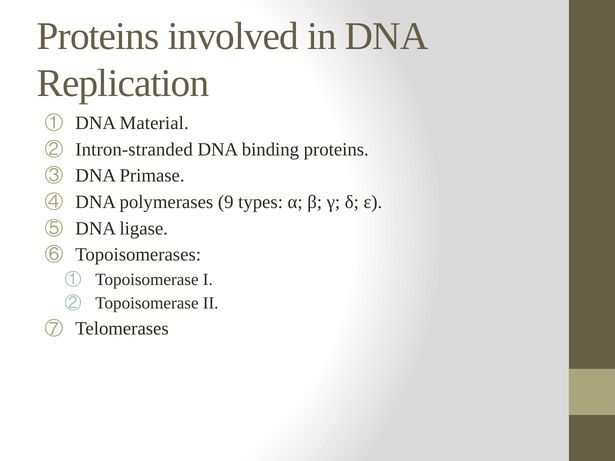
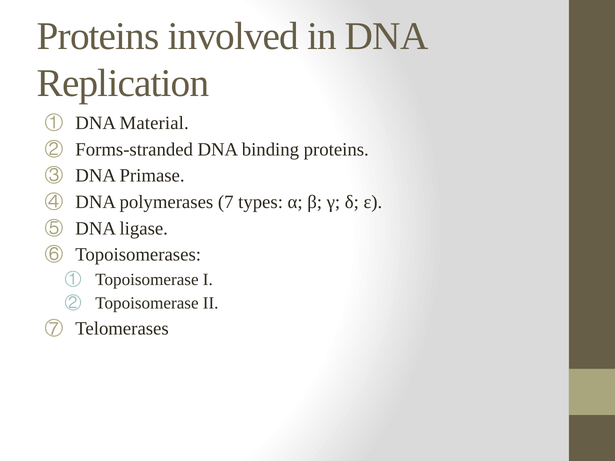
Intron-stranded: Intron-stranded -> Forms-stranded
9: 9 -> 7
